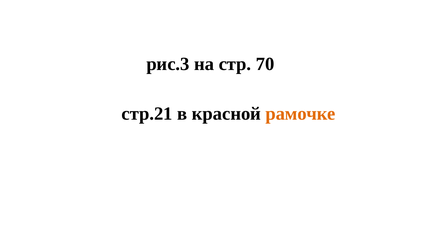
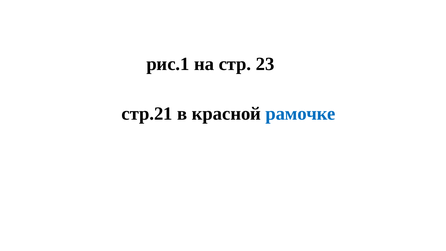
рис.3: рис.3 -> рис.1
70: 70 -> 23
рамочке colour: orange -> blue
